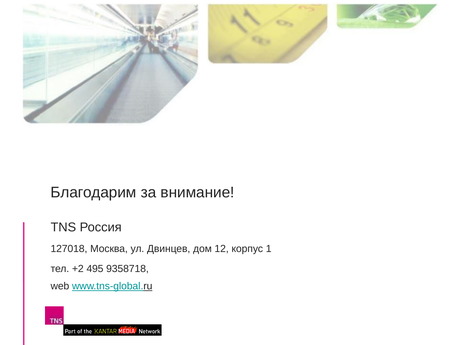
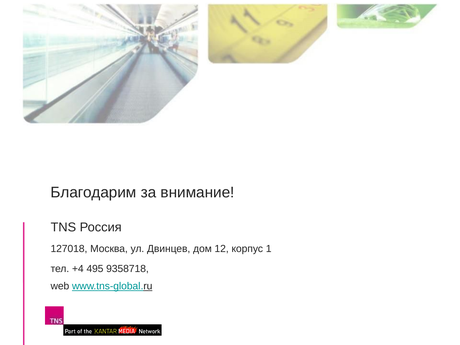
+2: +2 -> +4
